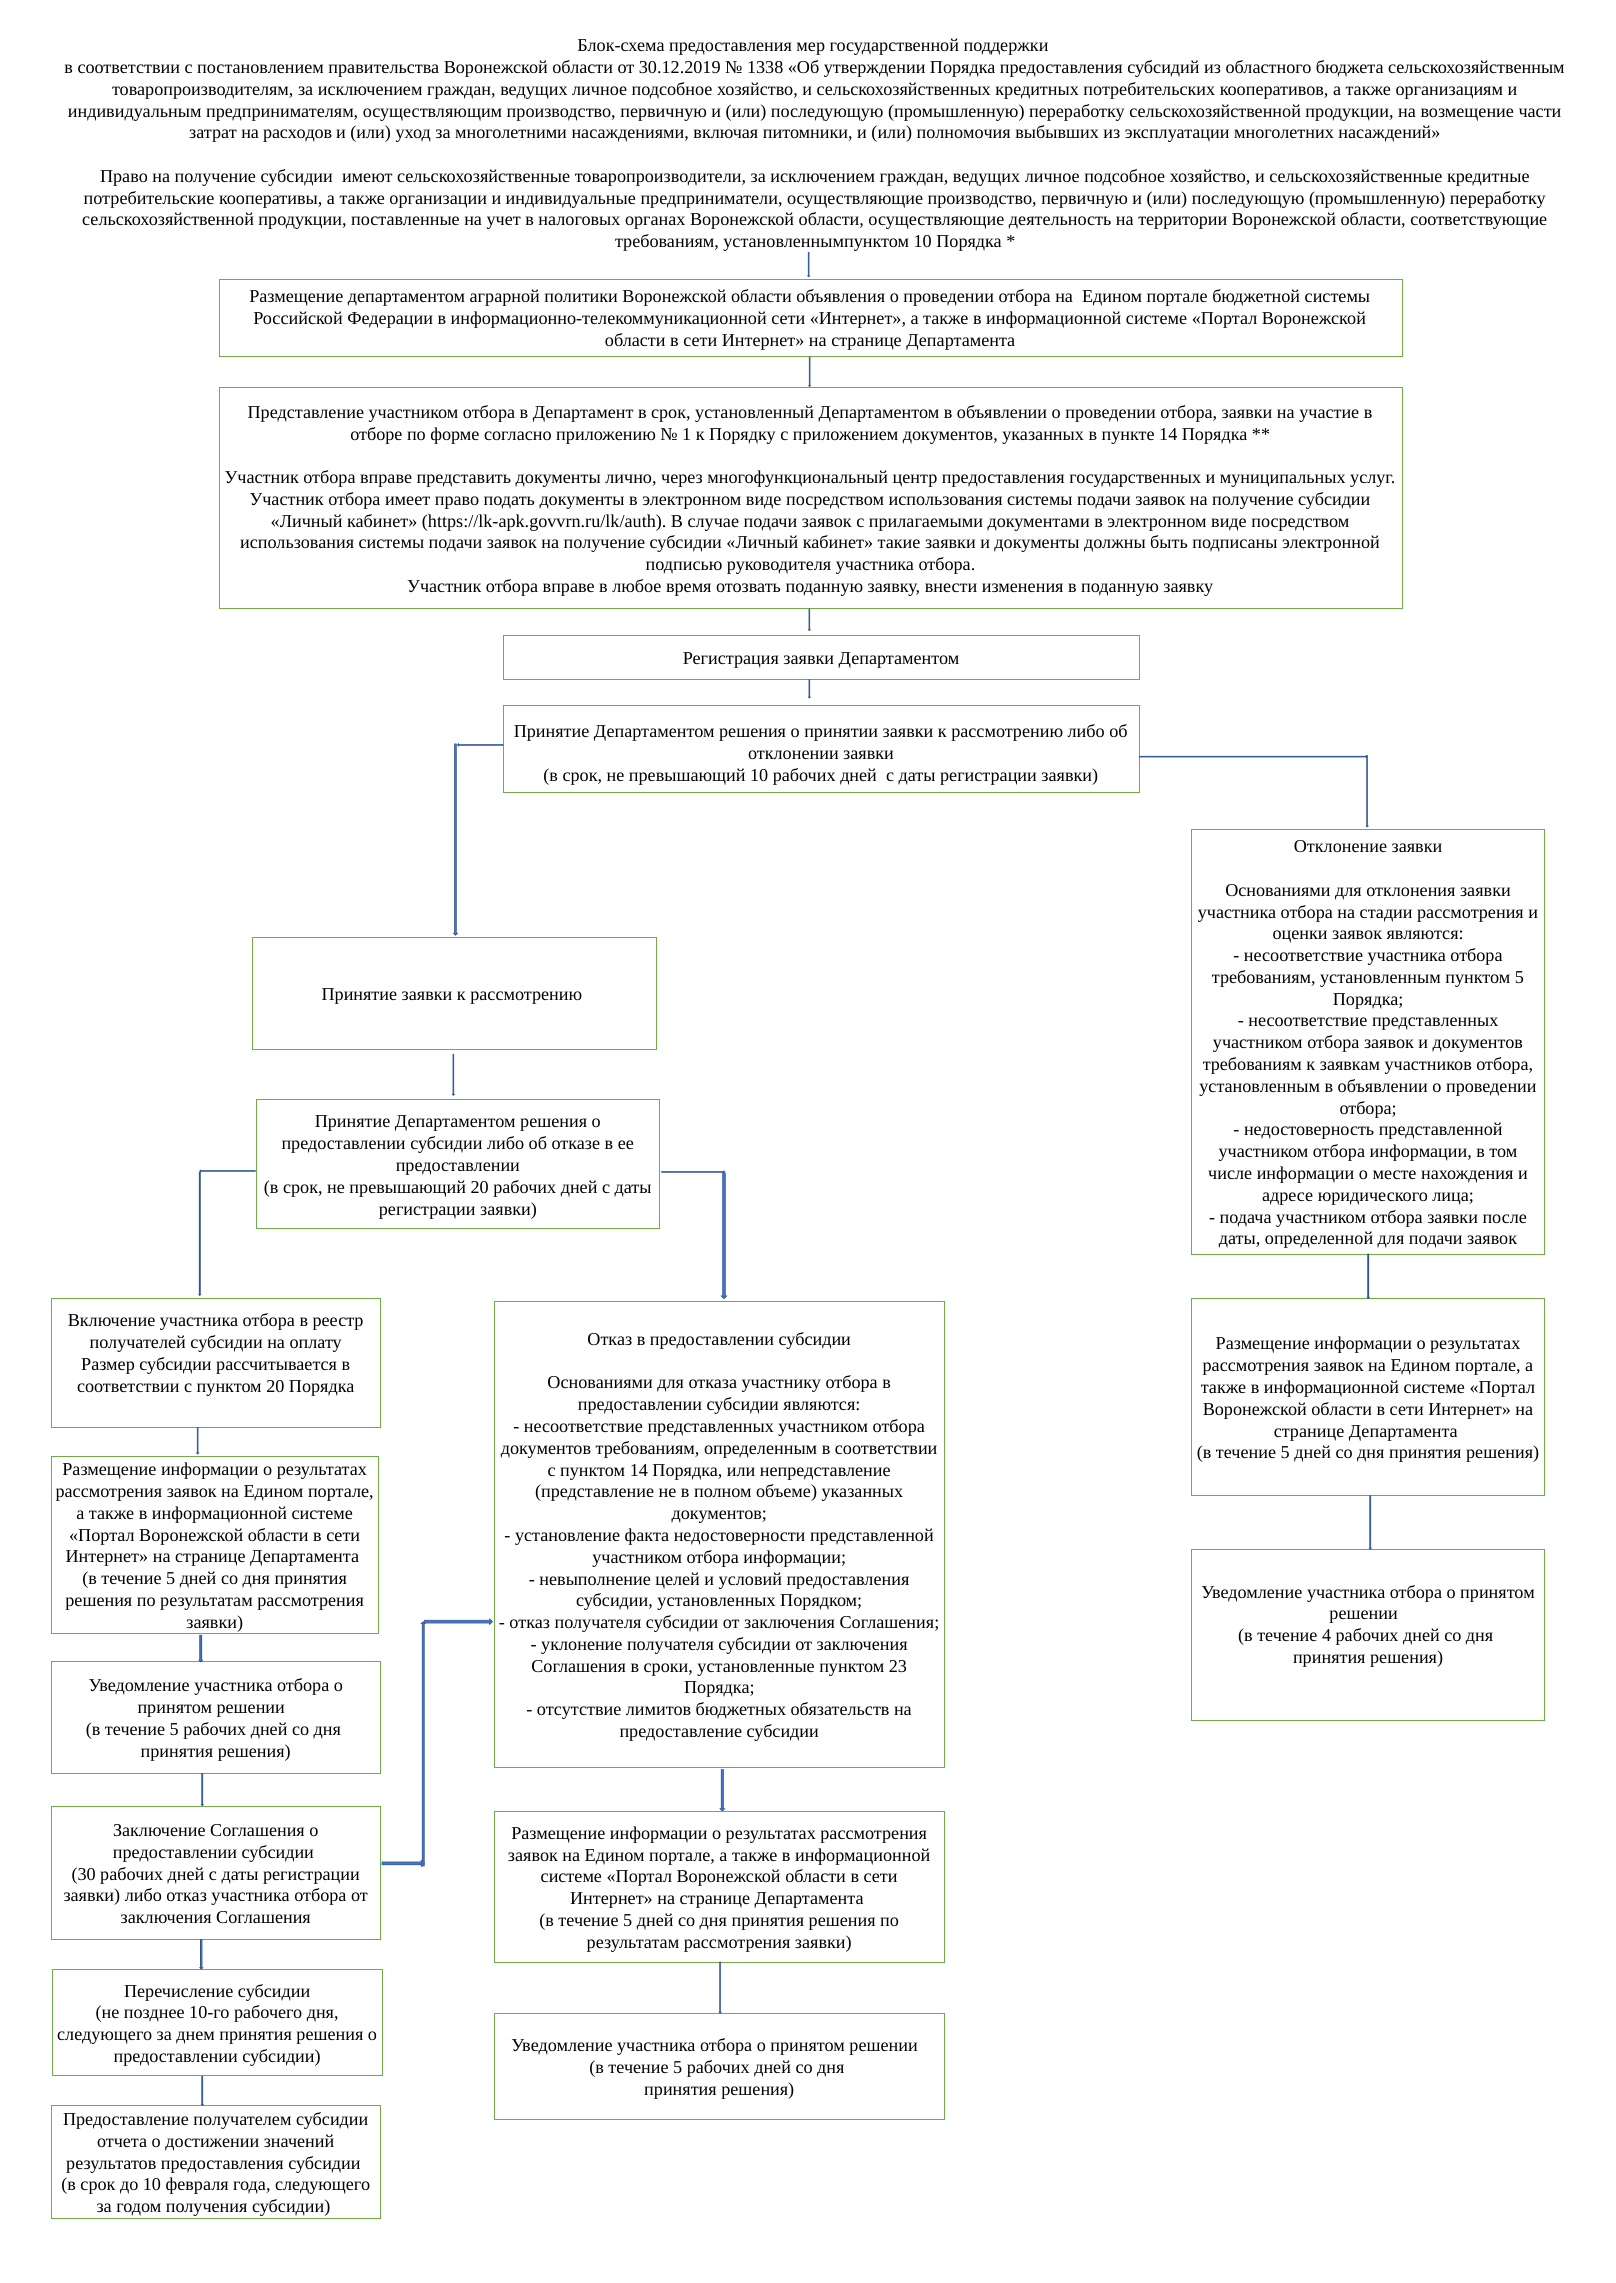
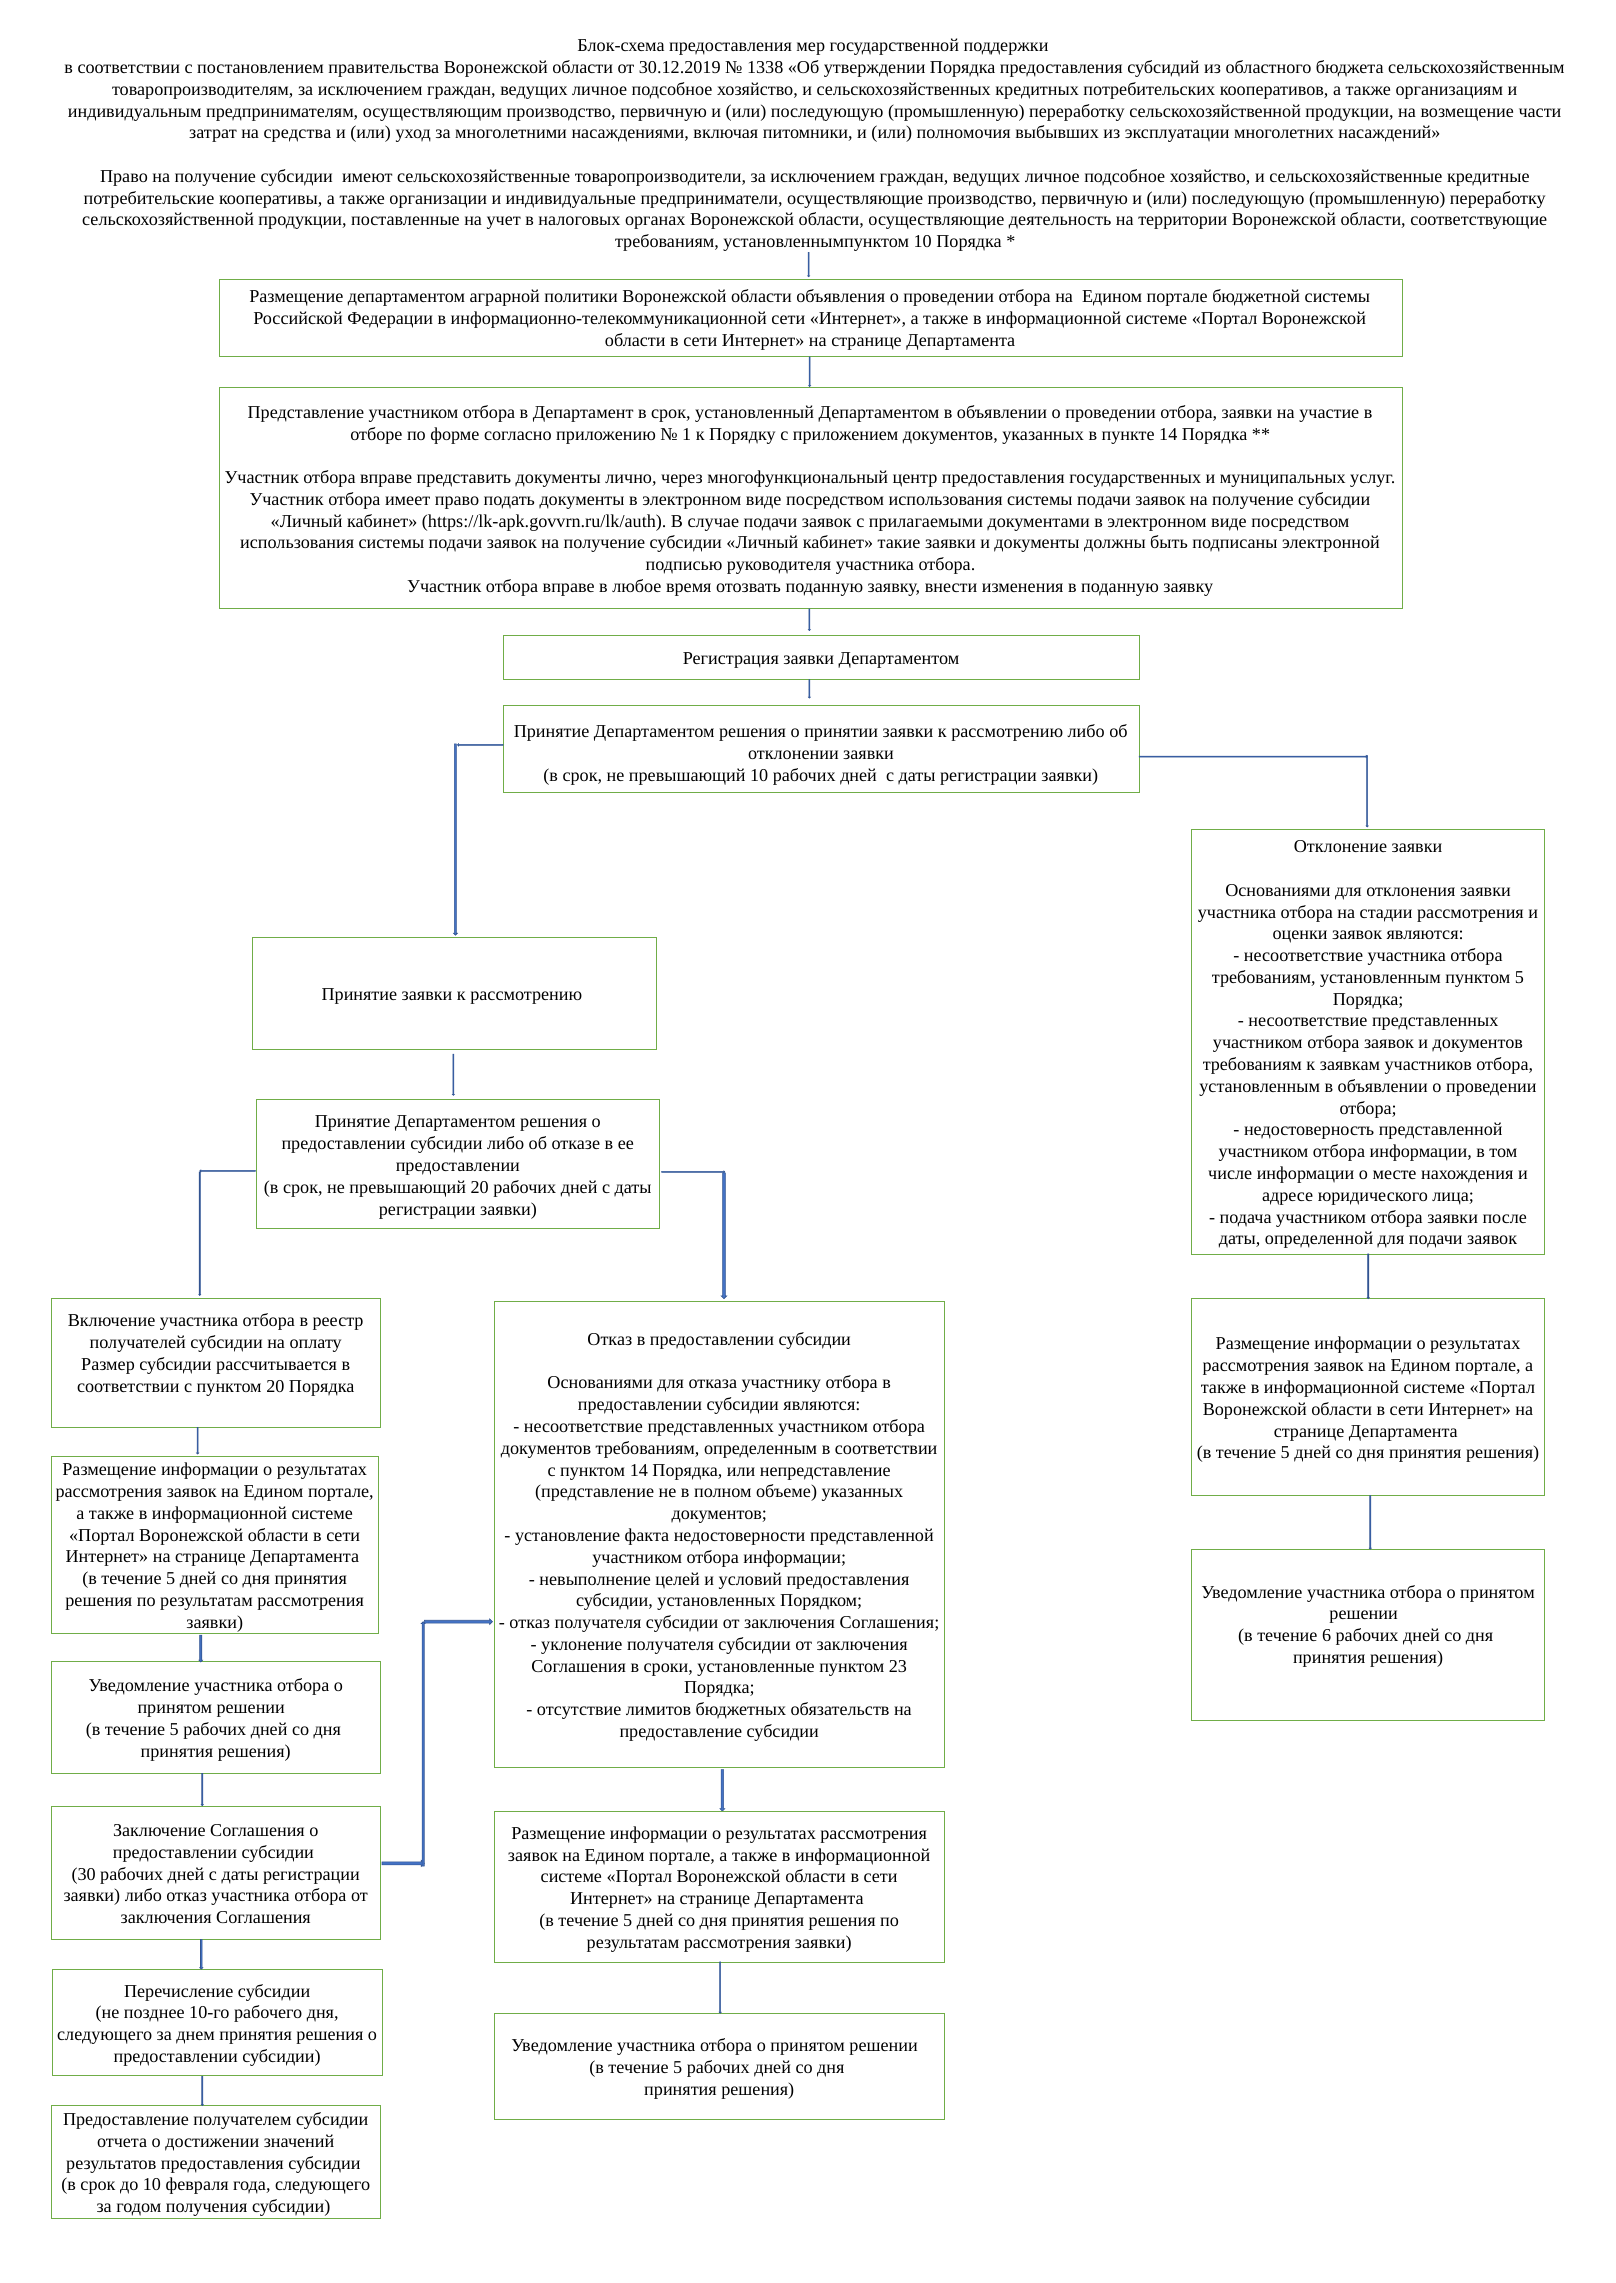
расходов: расходов -> средства
4: 4 -> 6
